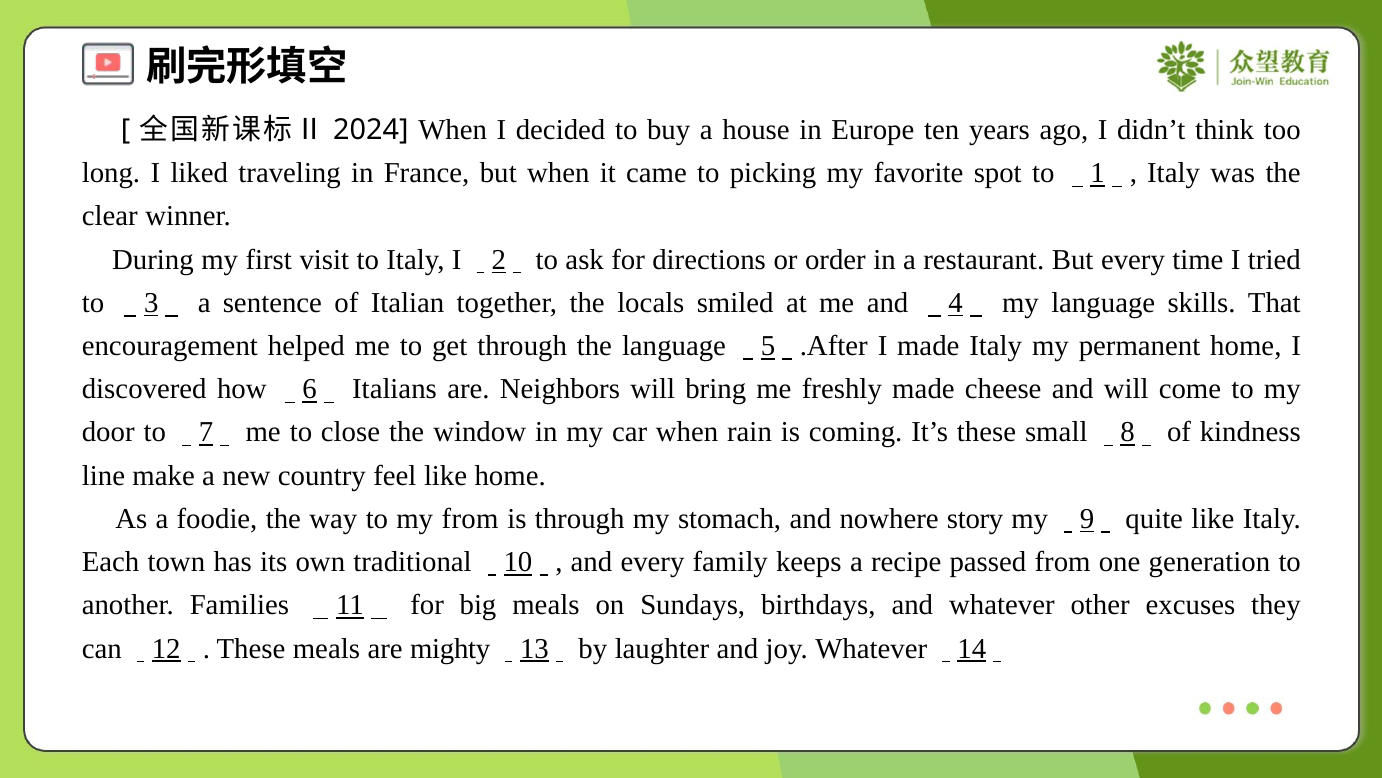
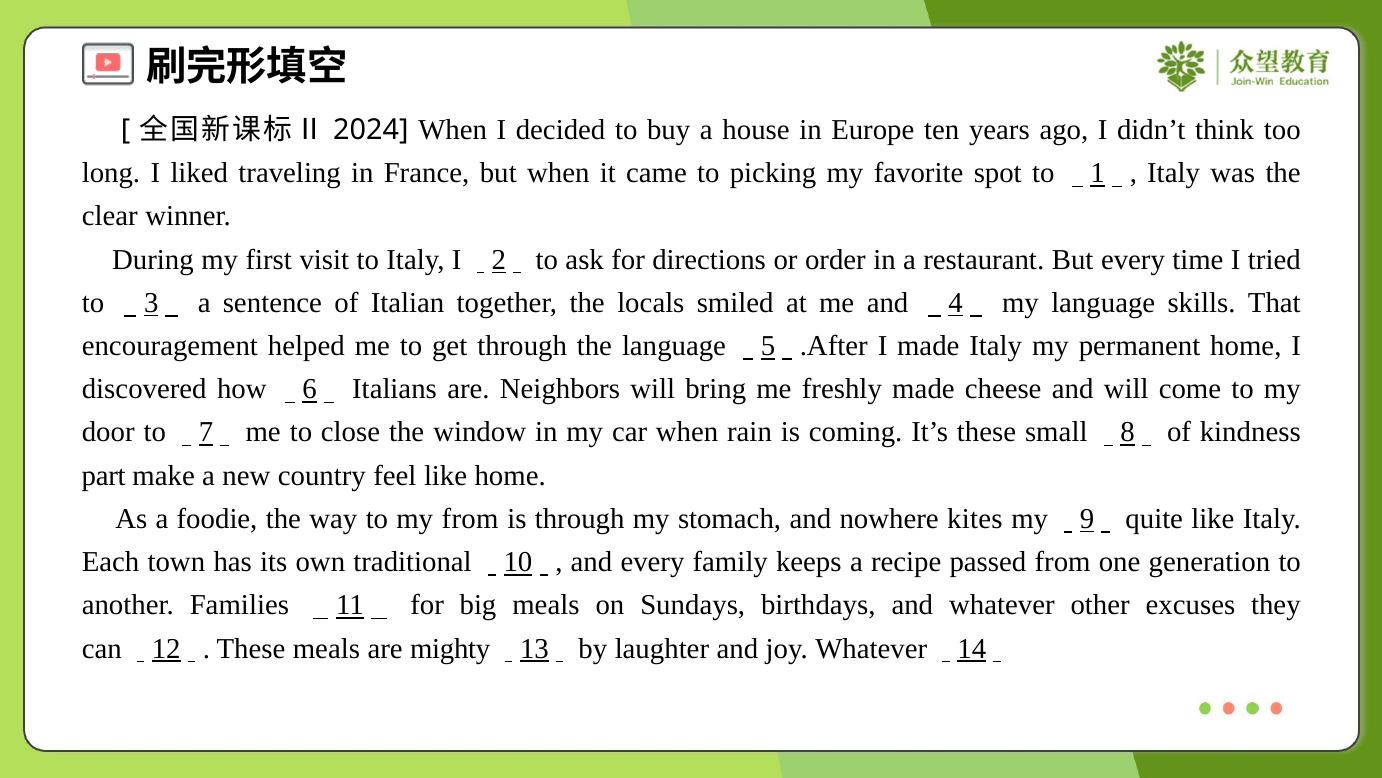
line: line -> part
story: story -> kites
